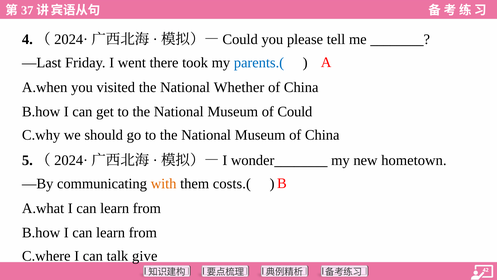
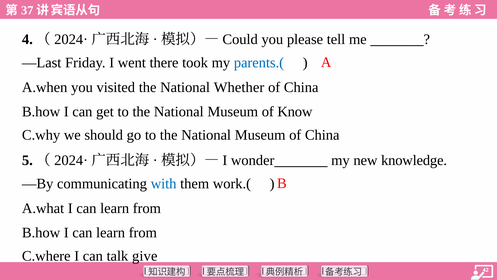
Could: Could -> Know
hometown: hometown -> knowledge
with colour: orange -> blue
costs.(: costs.( -> work.(
